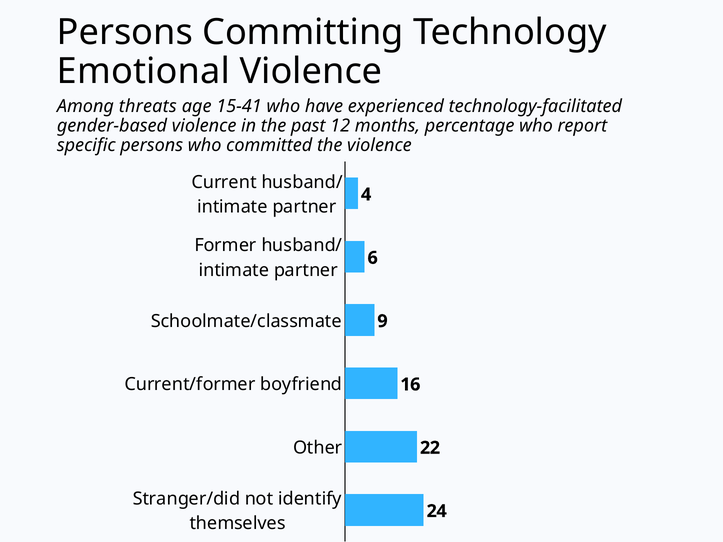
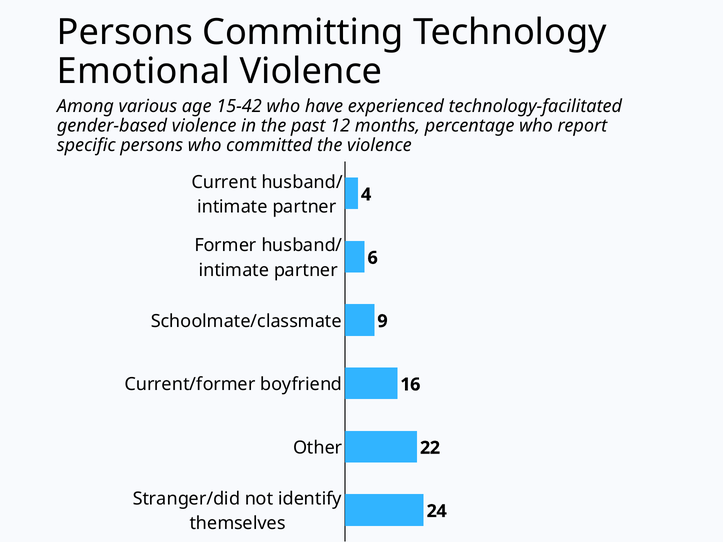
threats: threats -> various
15-41: 15-41 -> 15-42
